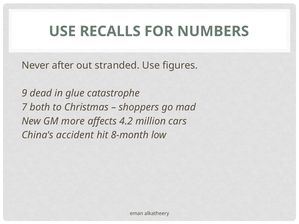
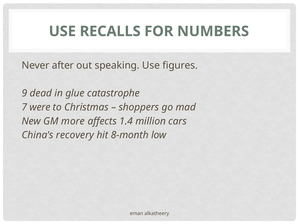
stranded: stranded -> speaking
both: both -> were
4.2: 4.2 -> 1.4
accident: accident -> recovery
